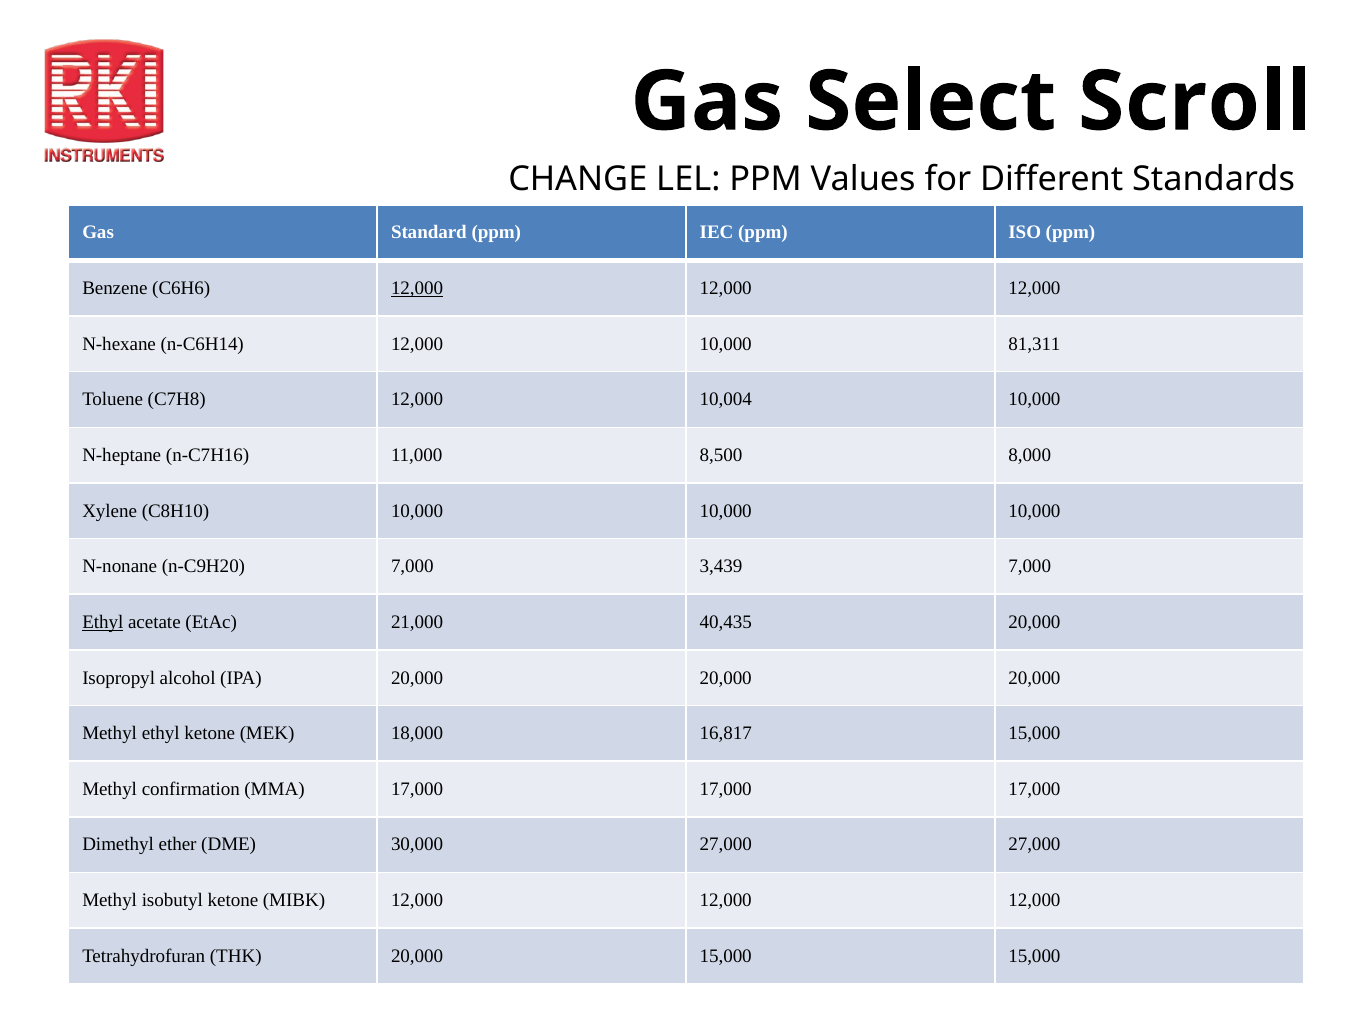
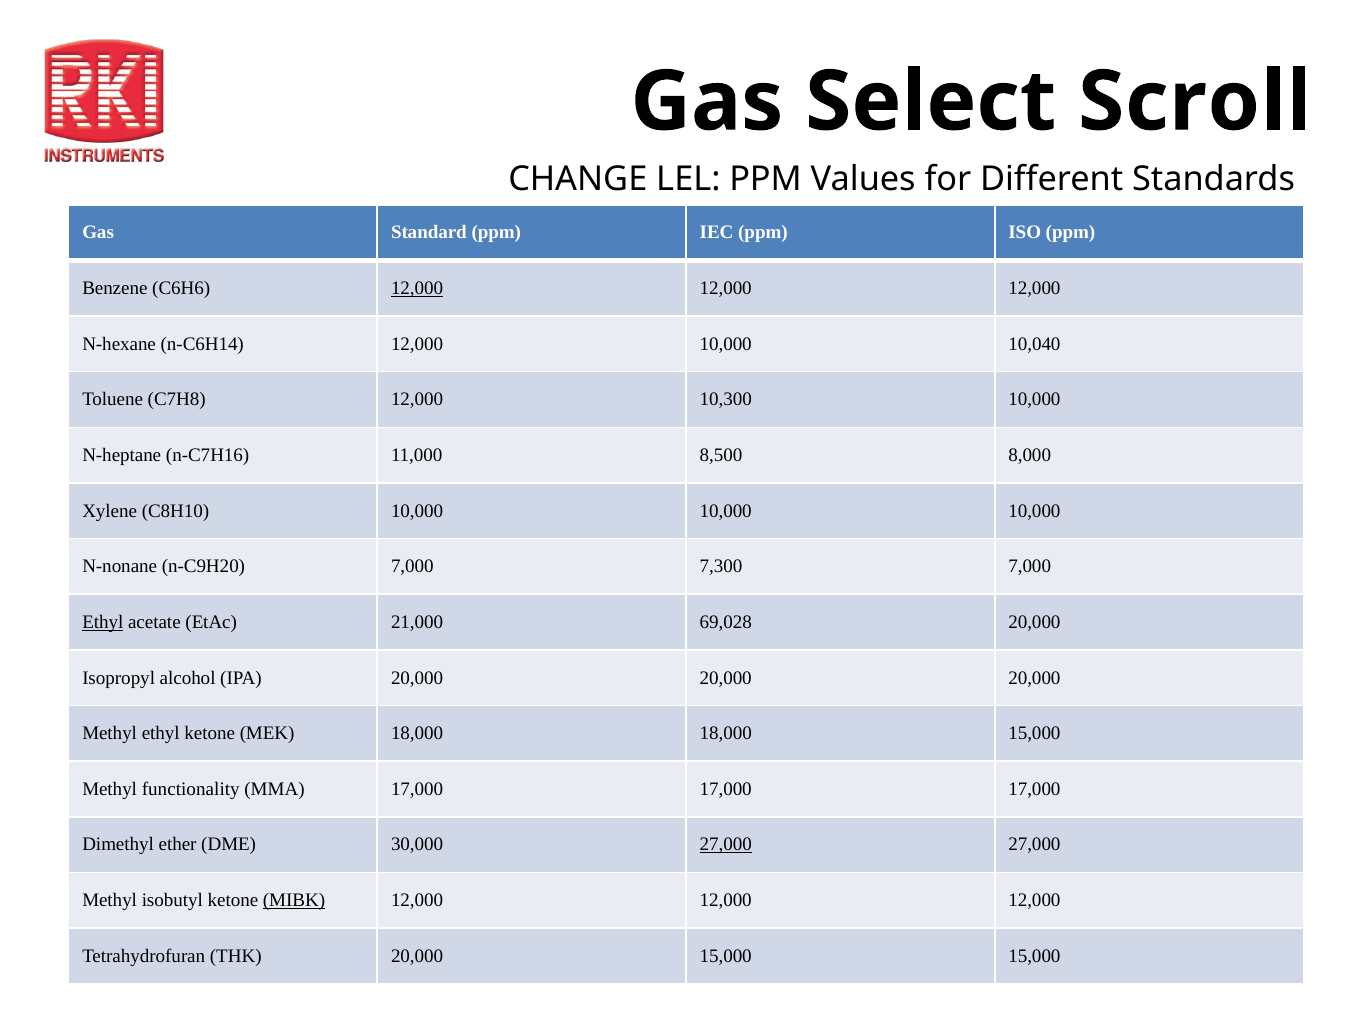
81,311: 81,311 -> 10,040
10,004: 10,004 -> 10,300
3,439: 3,439 -> 7,300
40,435: 40,435 -> 69,028
18,000 16,817: 16,817 -> 18,000
confirmation: confirmation -> functionality
27,000 at (726, 845) underline: none -> present
MIBK underline: none -> present
